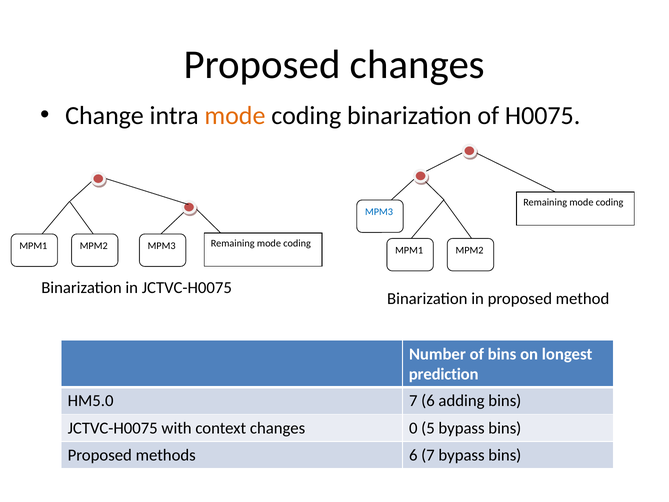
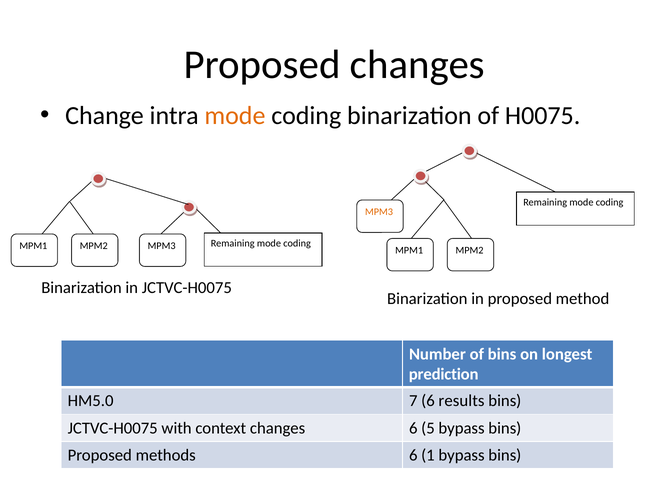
MPM3 at (379, 212) colour: blue -> orange
adding: adding -> results
changes 0: 0 -> 6
6 7: 7 -> 1
